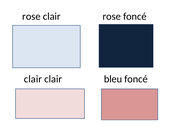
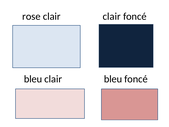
clair rose: rose -> clair
clair at (33, 79): clair -> bleu
